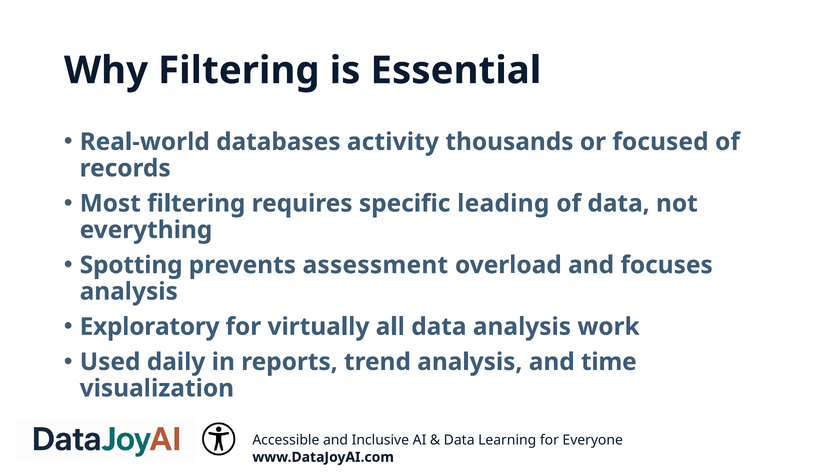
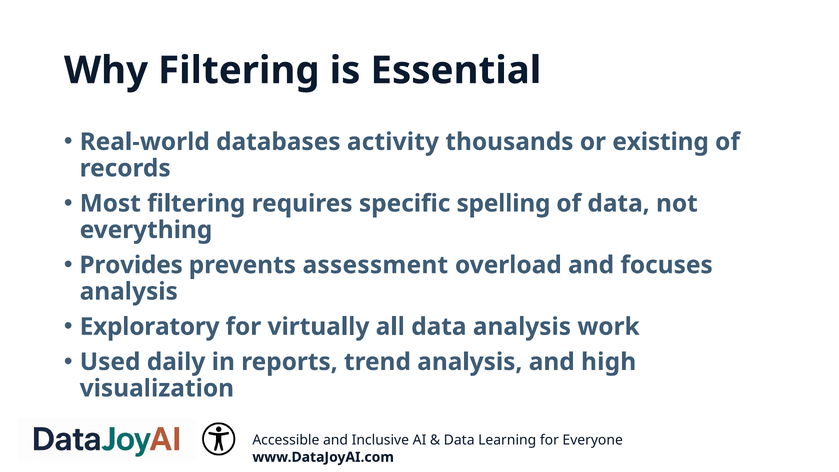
focused: focused -> existing
leading: leading -> spelling
Spotting: Spotting -> Provides
time: time -> high
